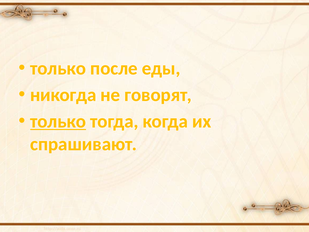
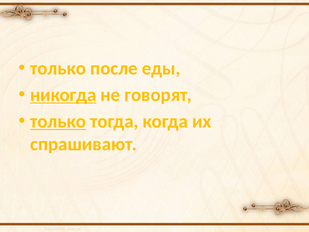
никогда underline: none -> present
